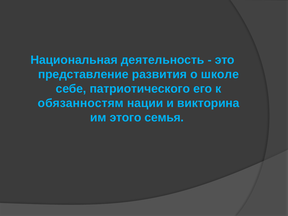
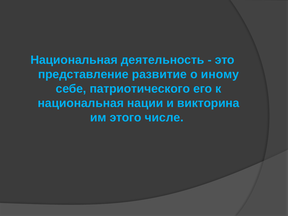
развития: развития -> развитие
школе: школе -> иному
обязанностям at (81, 103): обязанностям -> национальная
семья: семья -> числе
